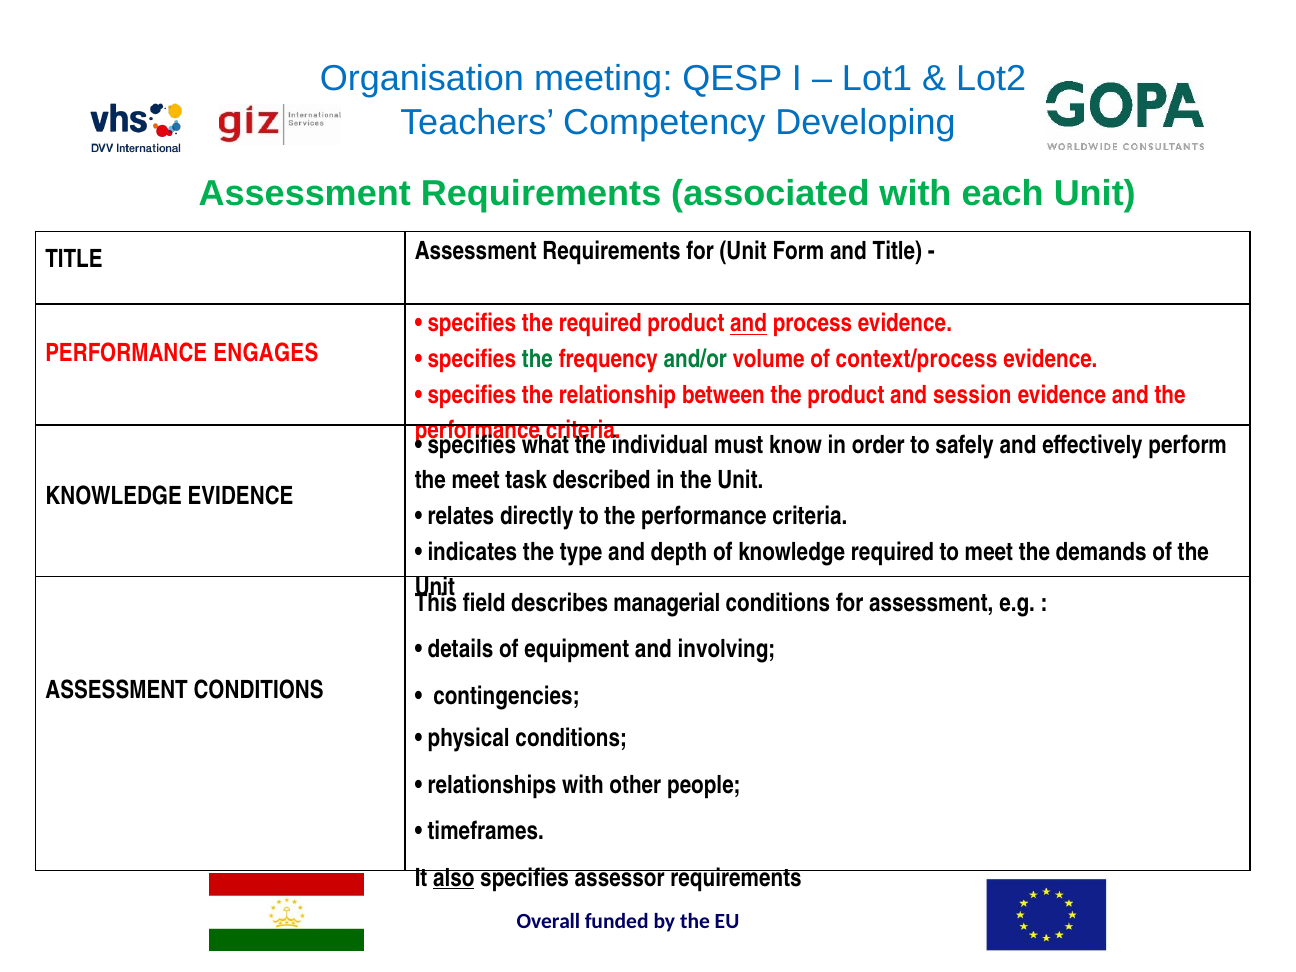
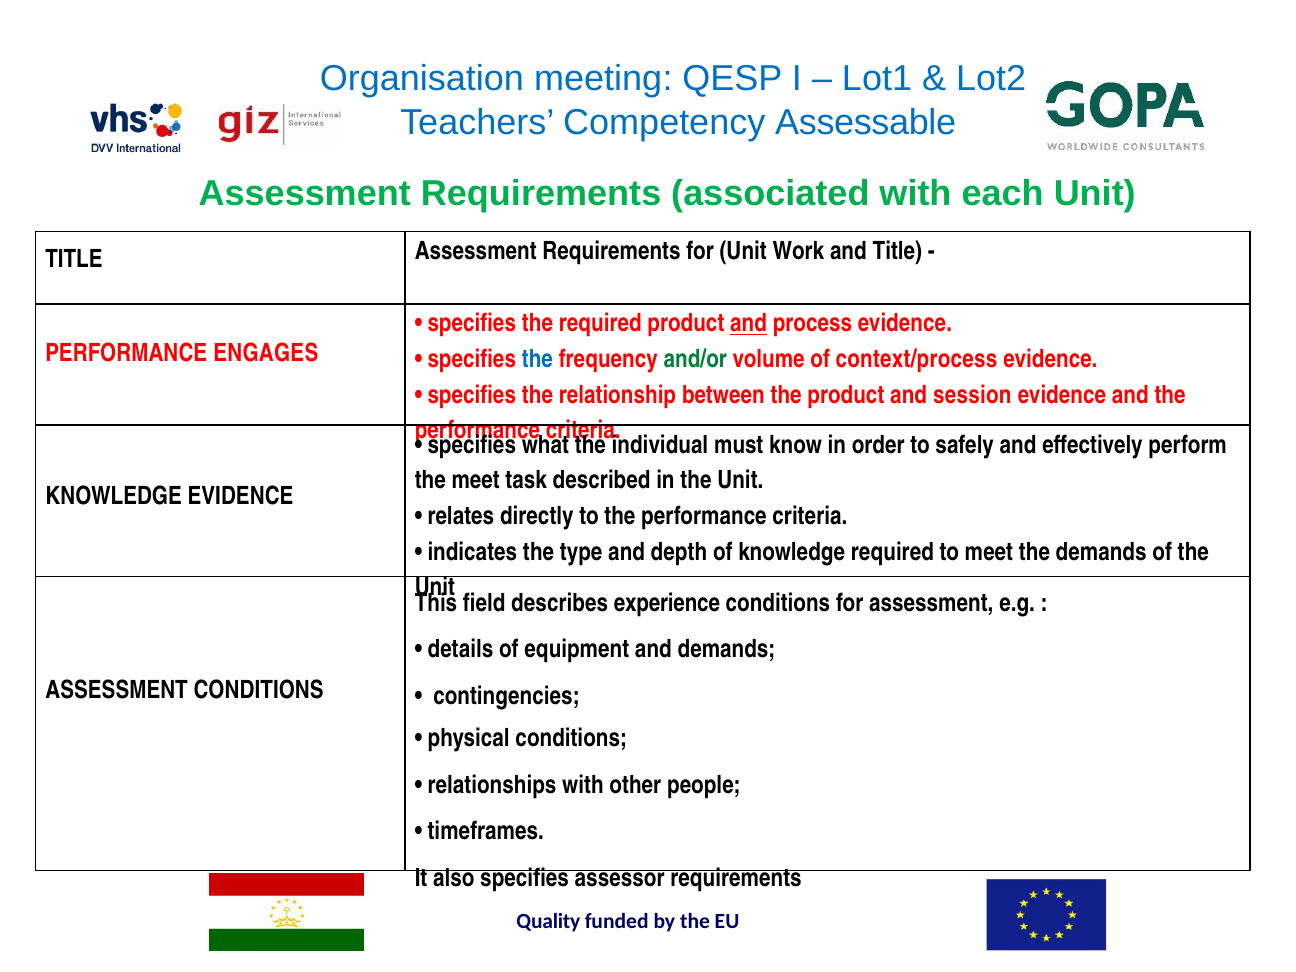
Developing: Developing -> Assessable
Form: Form -> Work
the at (537, 359) colour: green -> blue
managerial: managerial -> experience
and involving: involving -> demands
also underline: present -> none
Overall: Overall -> Quality
